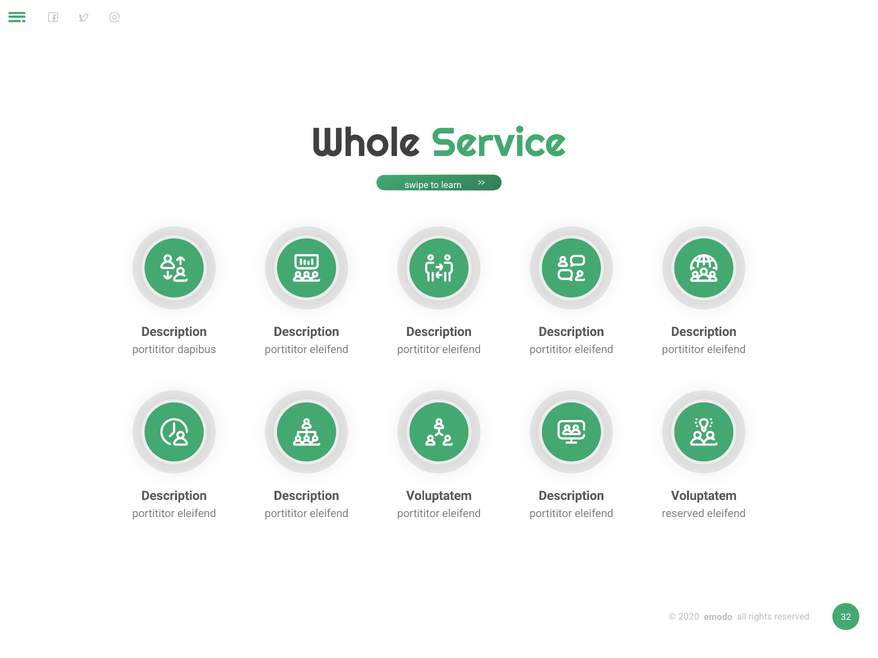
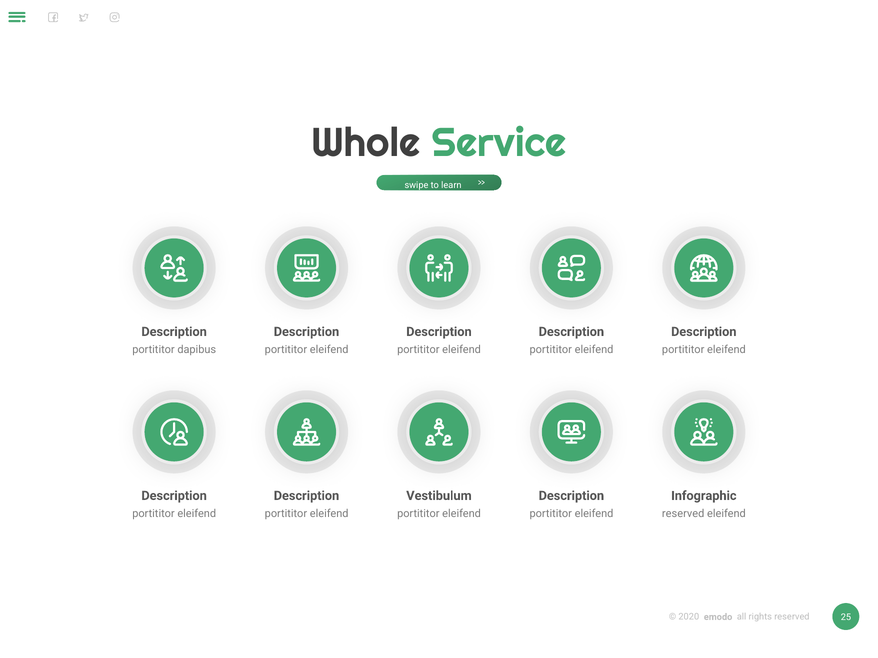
Voluptatem at (439, 496): Voluptatem -> Vestibulum
Voluptatem at (704, 496): Voluptatem -> Infographic
32: 32 -> 25
